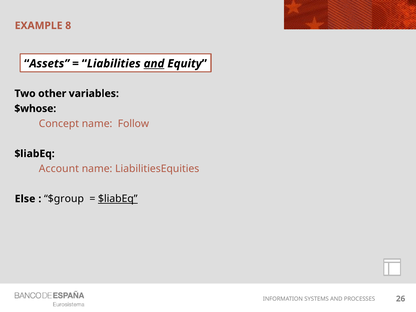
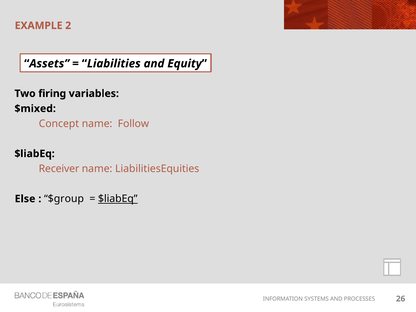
8: 8 -> 2
and at (154, 64) underline: present -> none
other: other -> firing
$whose: $whose -> $mixed
Account: Account -> Receiver
